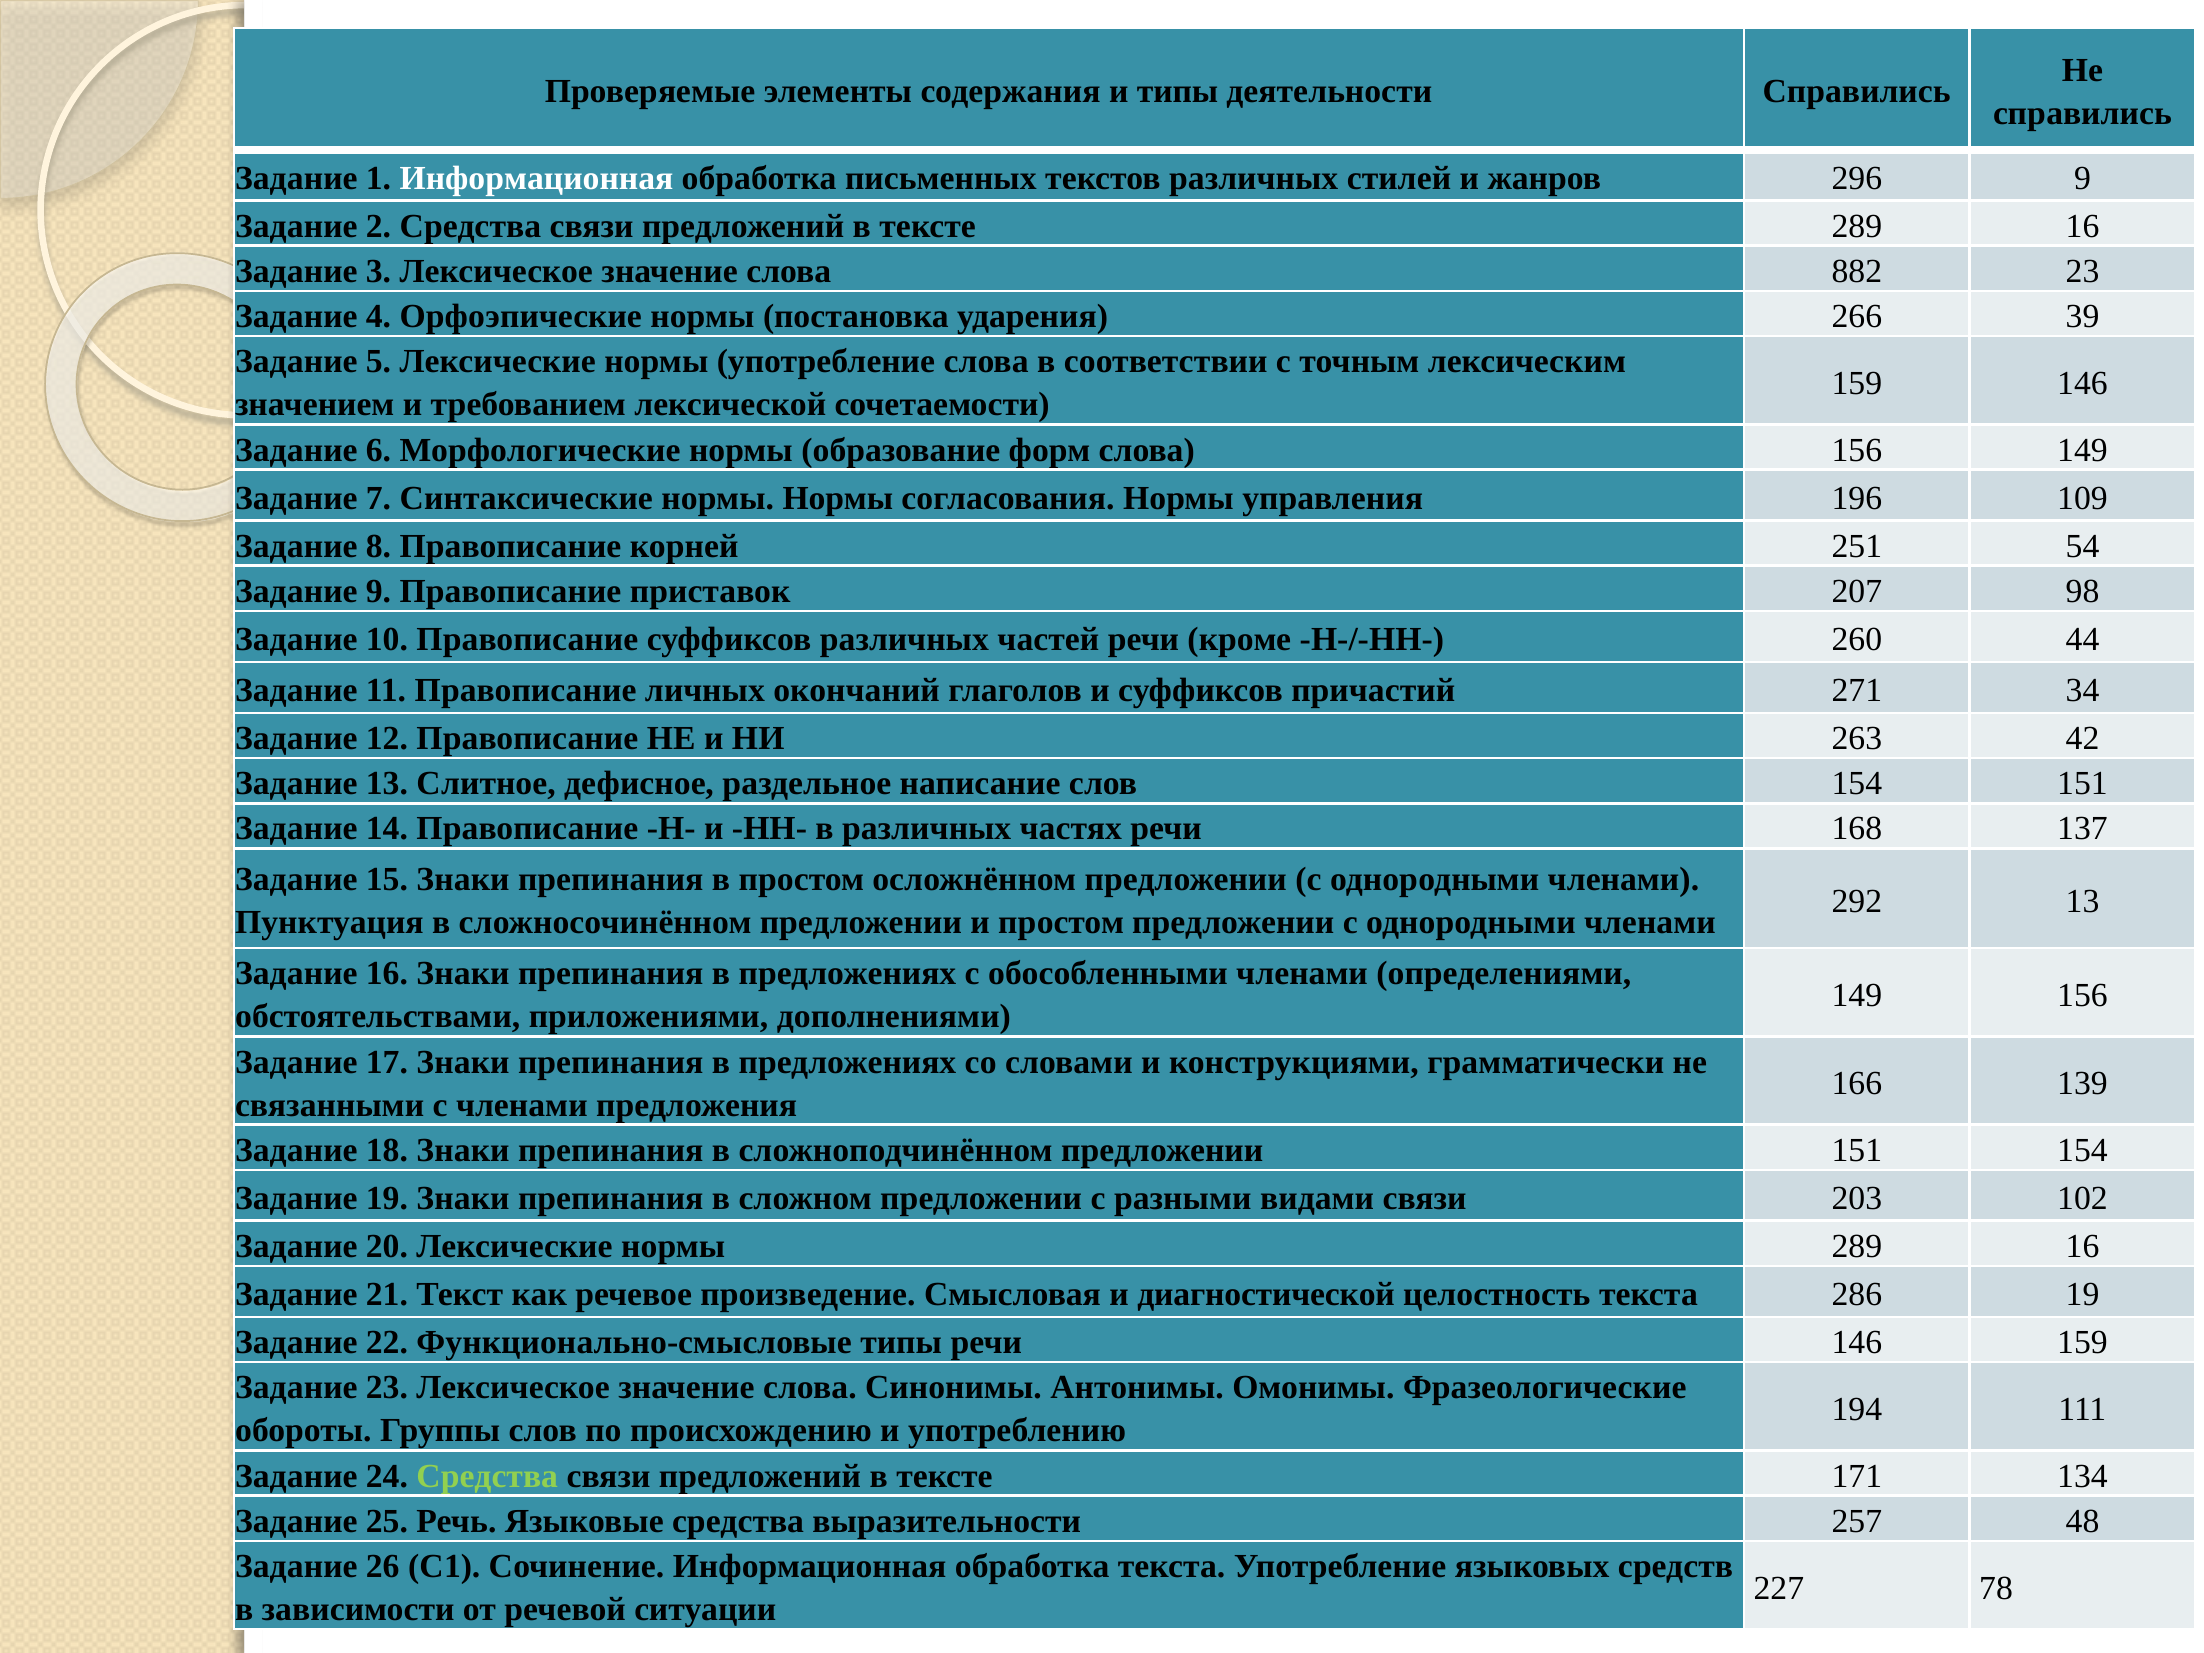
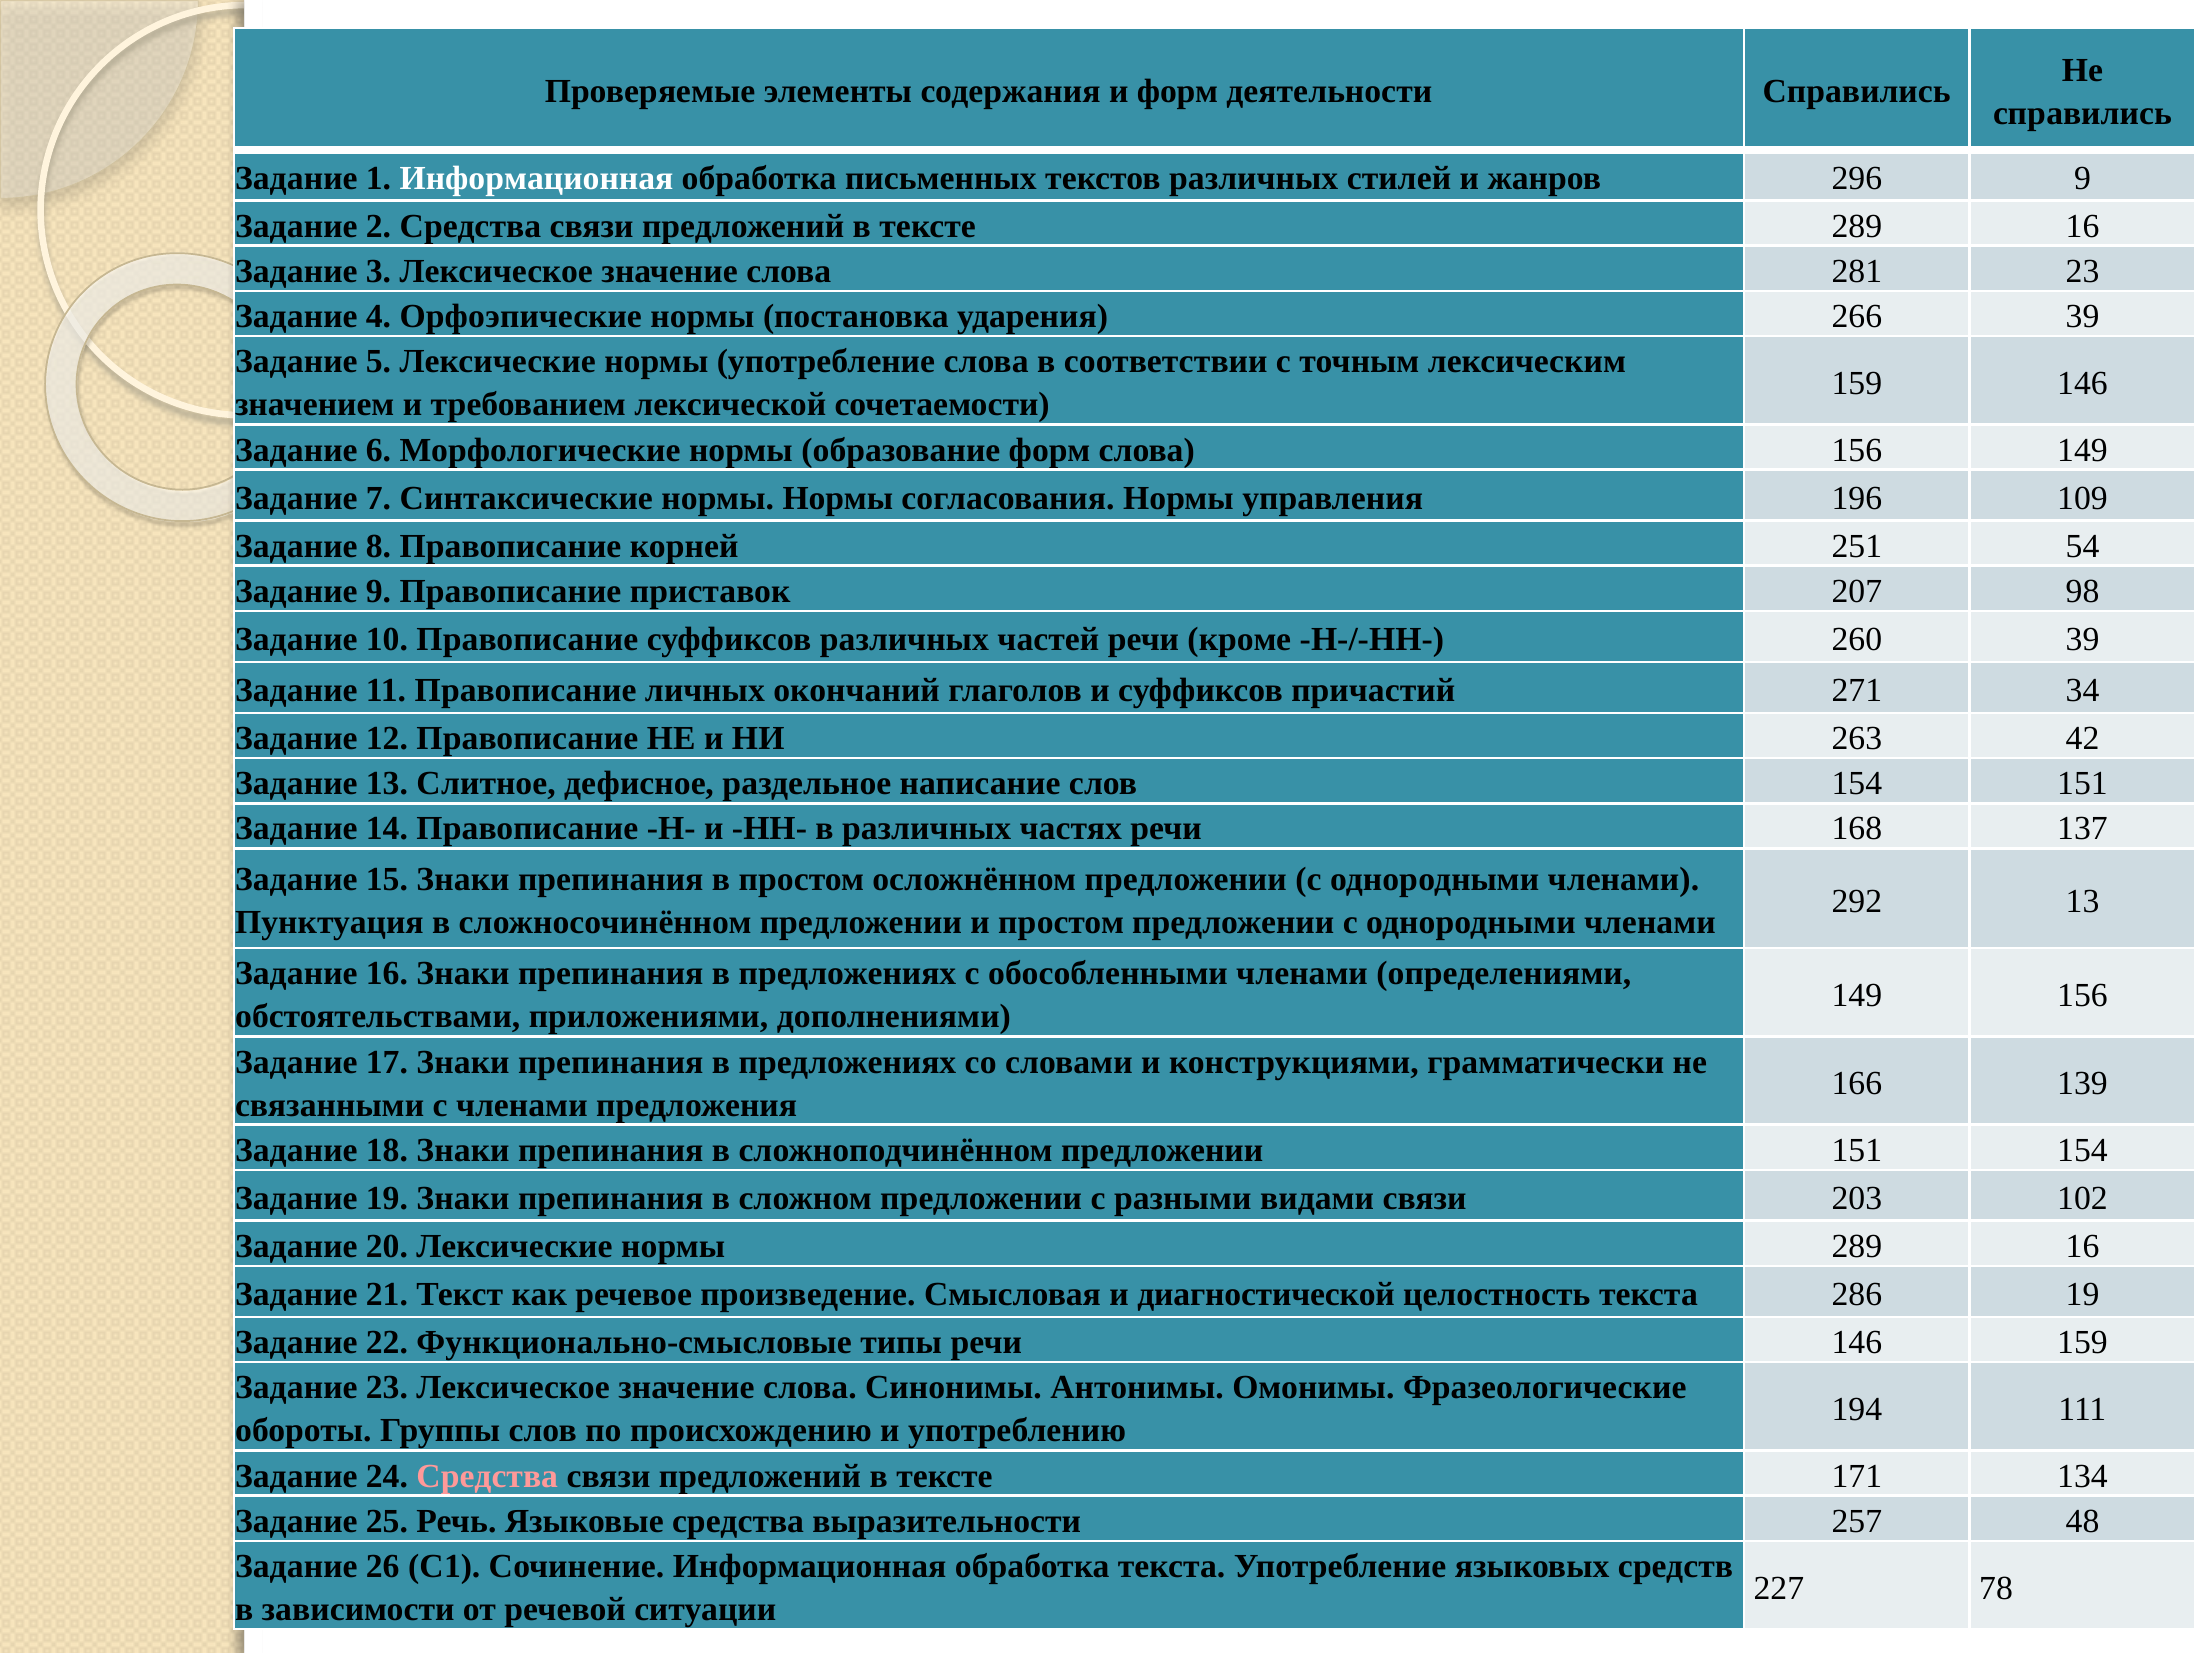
и типы: типы -> форм
882: 882 -> 281
260 44: 44 -> 39
Средства at (487, 1476) colour: light green -> pink
